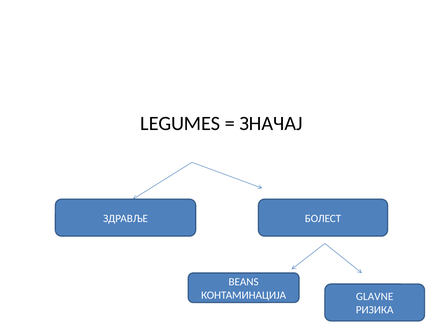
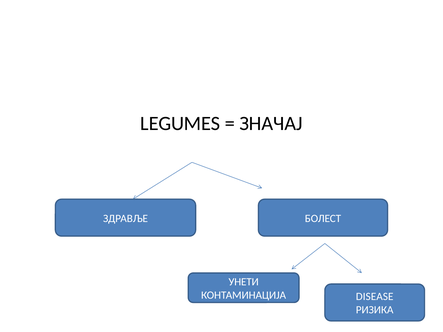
BEANS: BEANS -> УНЕТИ
GLAVNE: GLAVNE -> DISEASE
